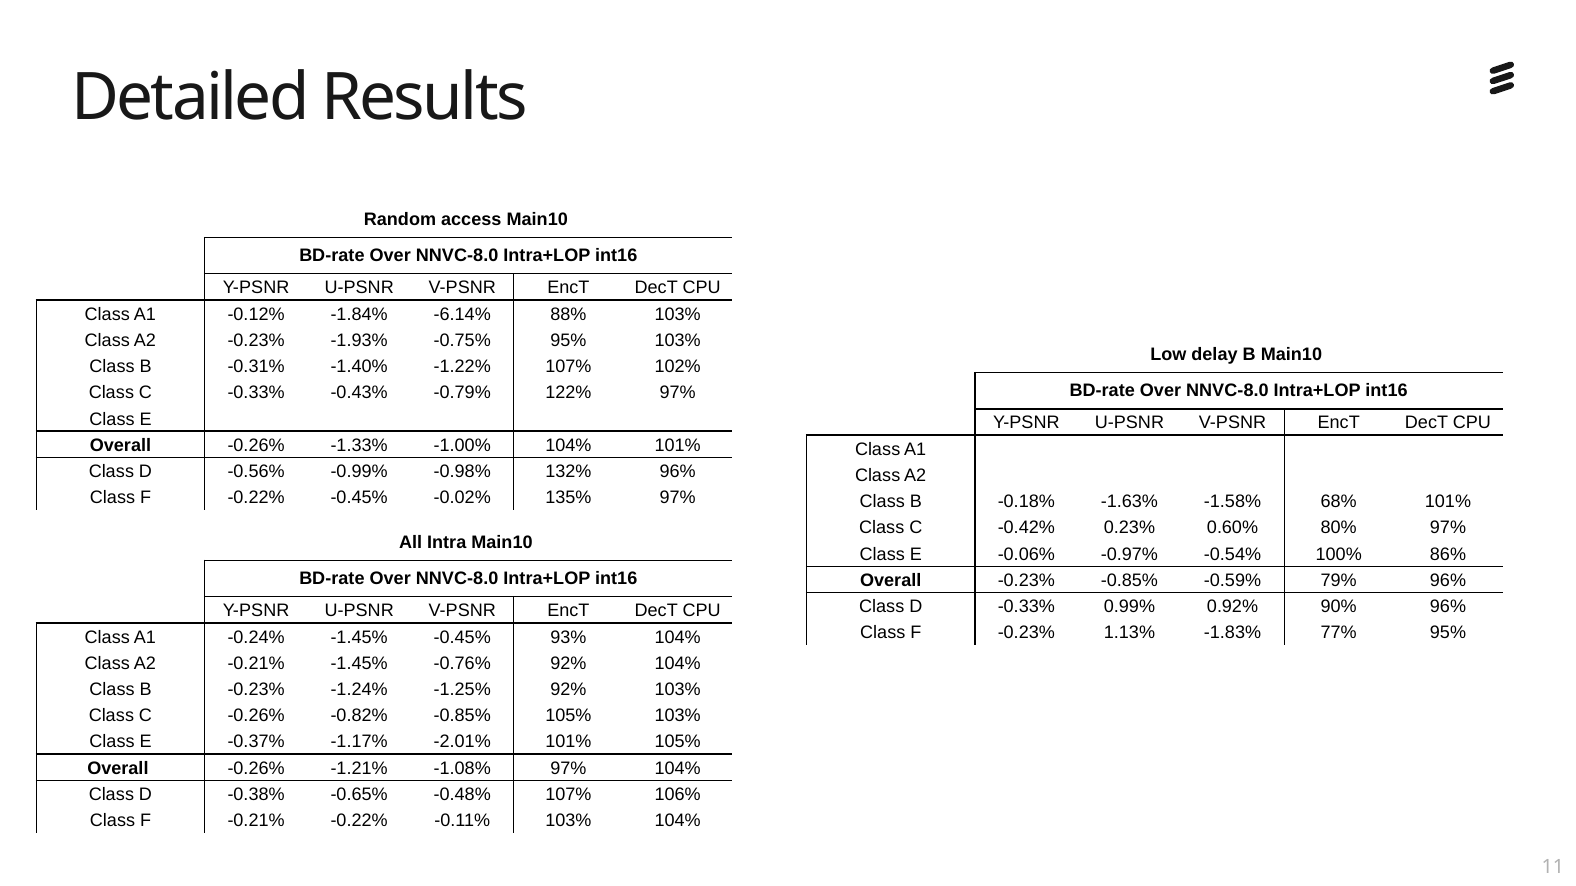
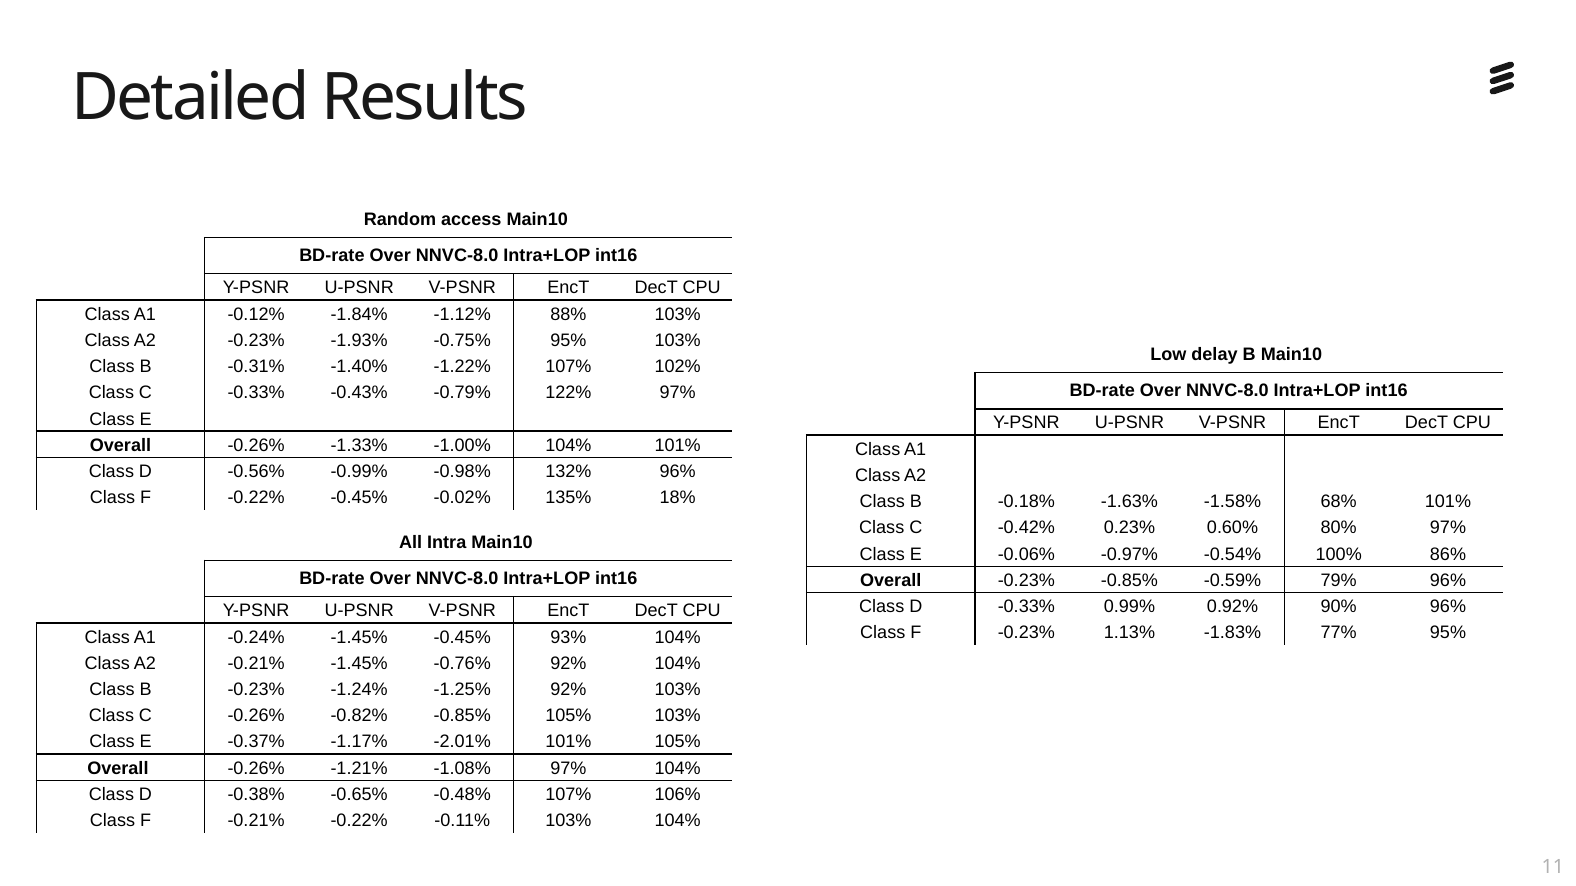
-6.14%: -6.14% -> -1.12%
135% 97%: 97% -> 18%
